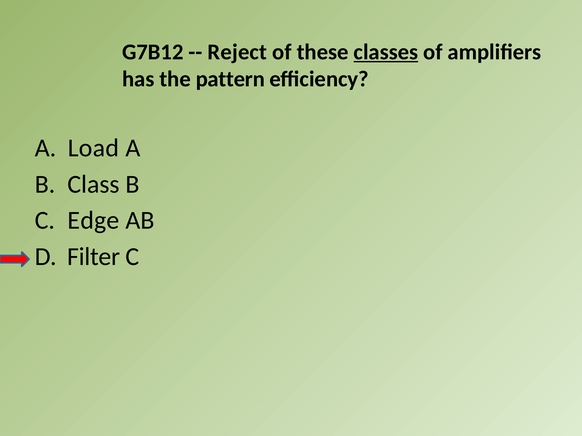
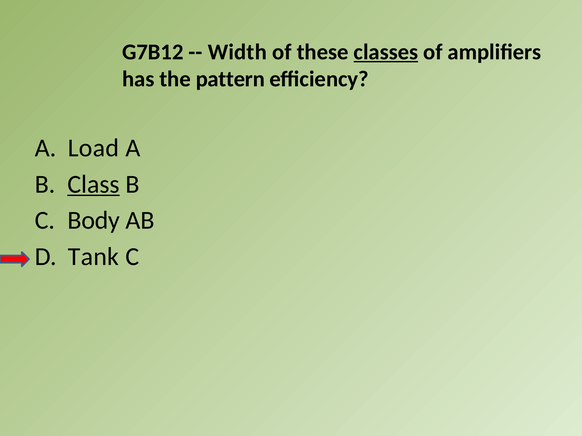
Reject: Reject -> Width
Class underline: none -> present
Edge: Edge -> Body
Filter: Filter -> Tank
